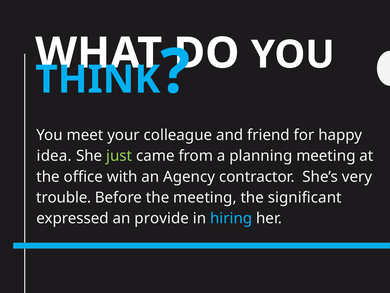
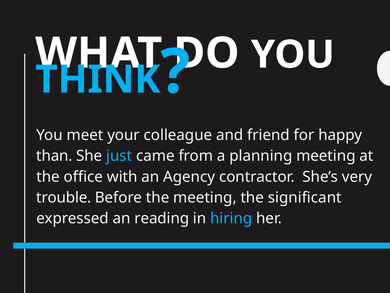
idea: idea -> than
just colour: light green -> light blue
provide: provide -> reading
